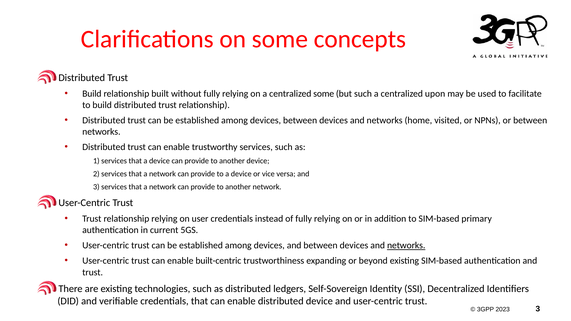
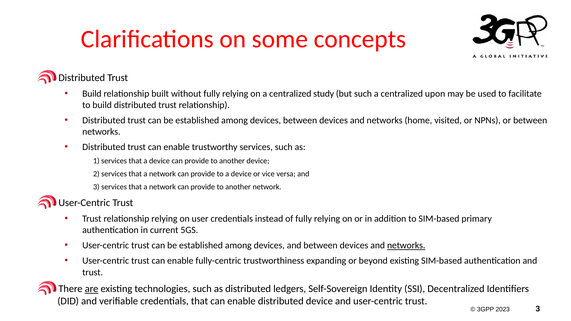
centralized some: some -> study
built-centric: built-centric -> fully-centric
are underline: none -> present
